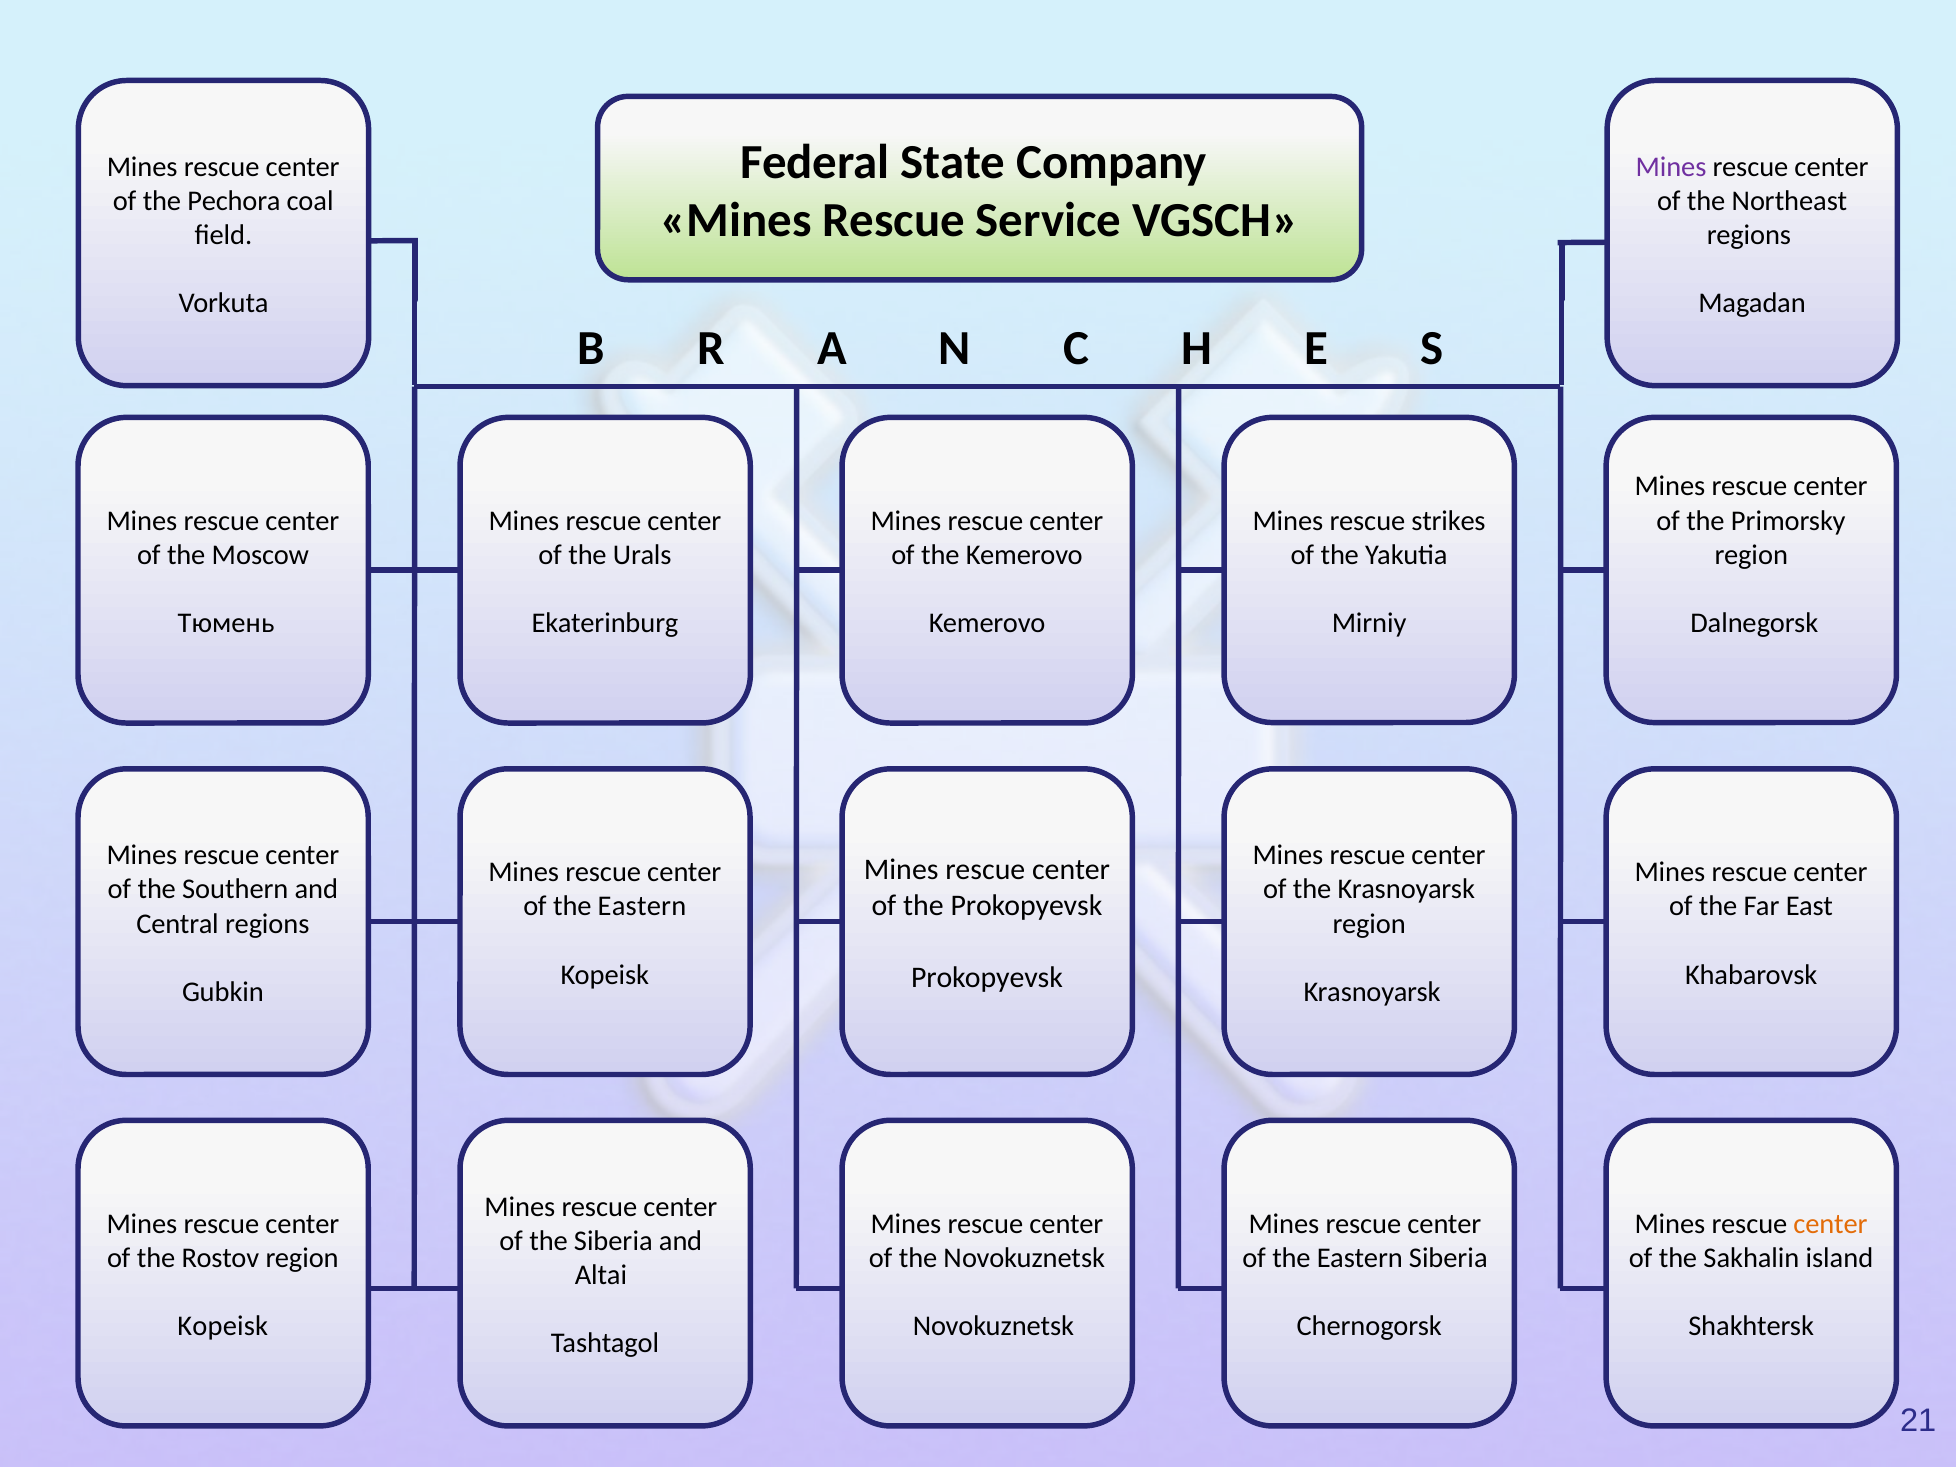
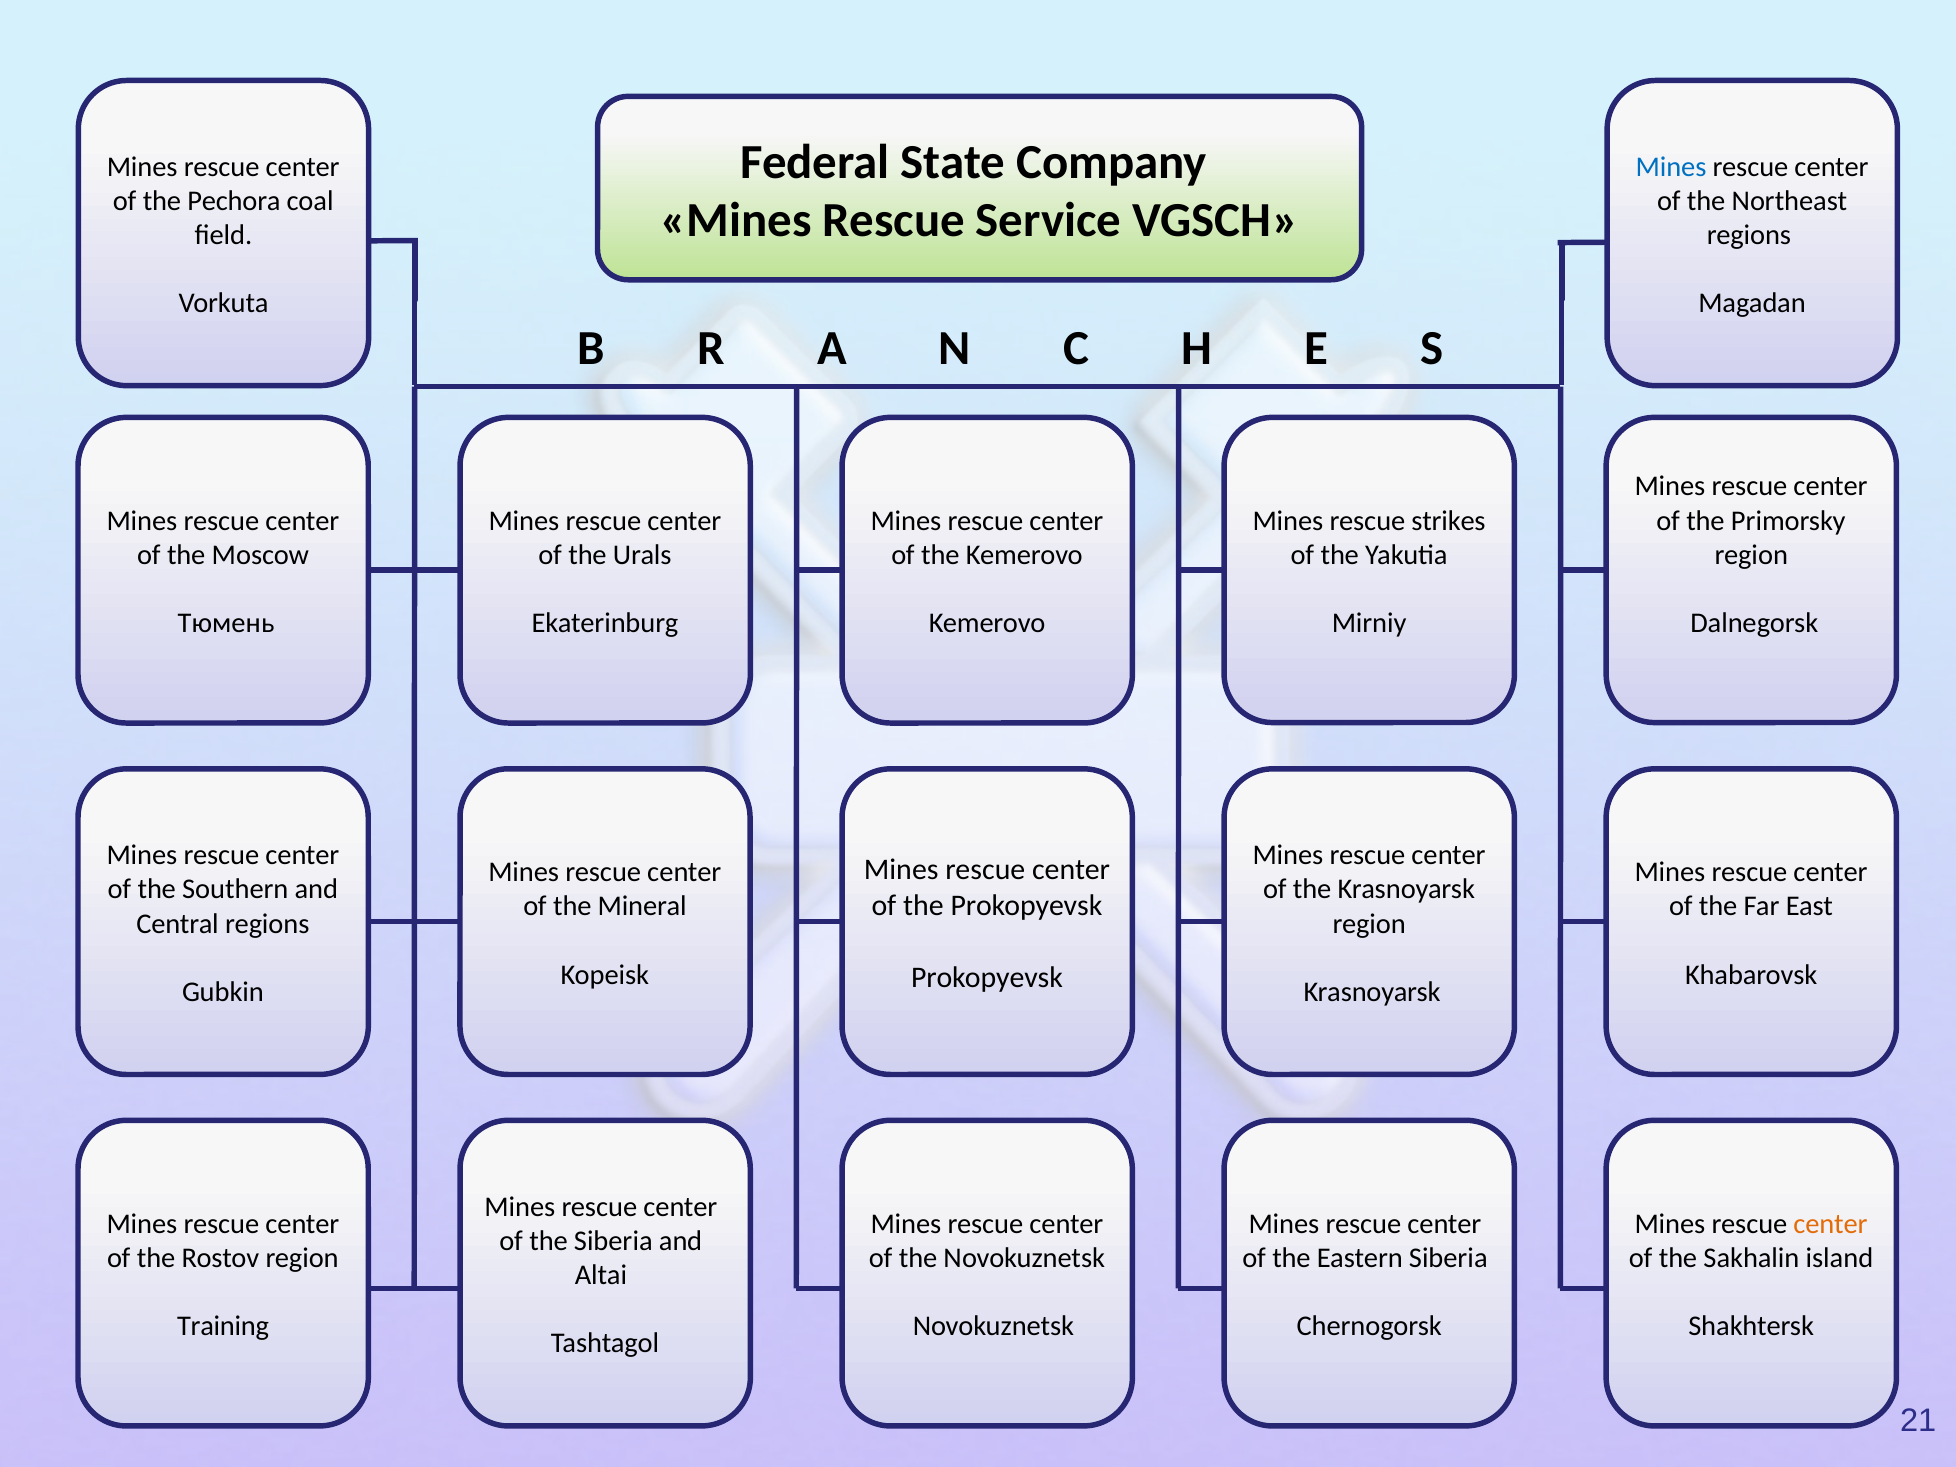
Mines at (1671, 167) colour: purple -> blue
Eastern at (642, 907): Eastern -> Mineral
Kopeisk at (223, 1326): Kopeisk -> Training
